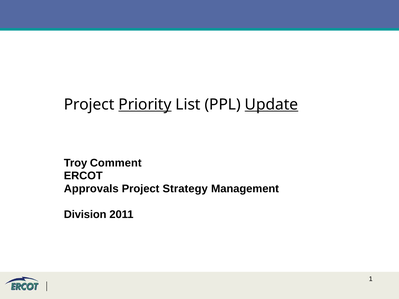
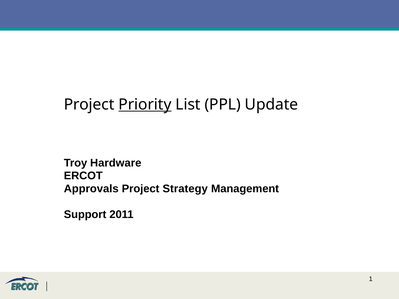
Update underline: present -> none
Comment: Comment -> Hardware
Division: Division -> Support
